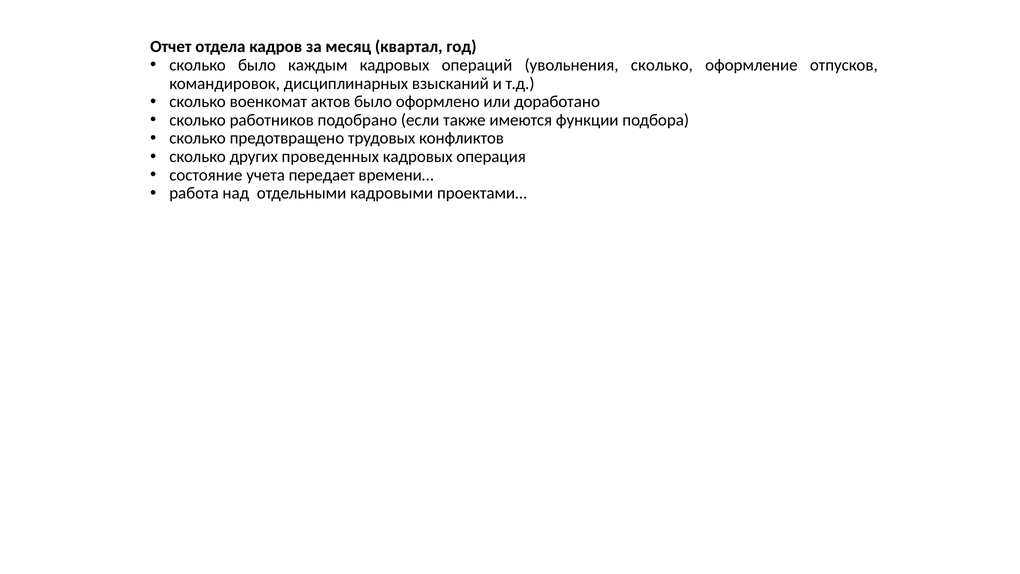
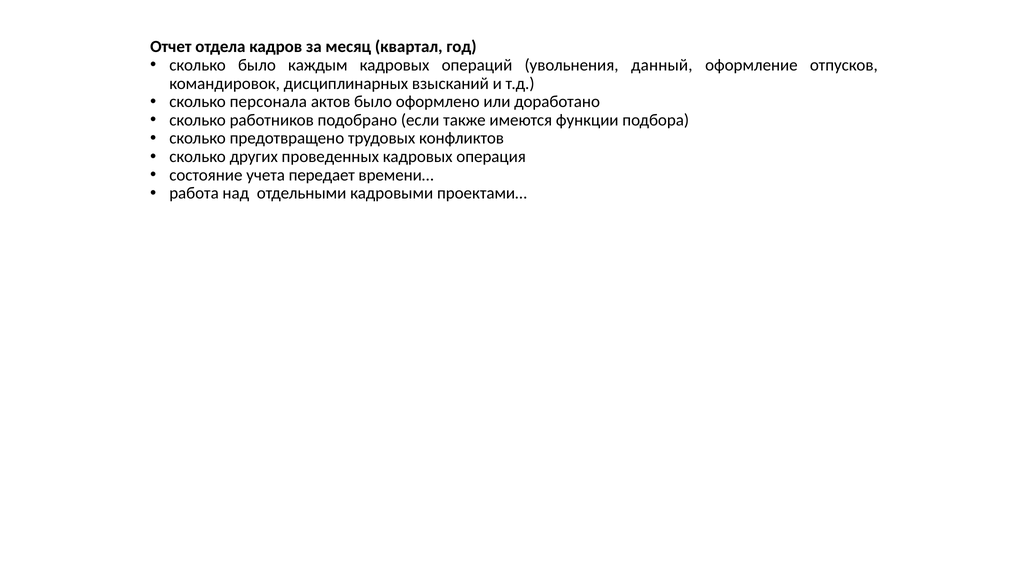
увольнения сколько: сколько -> данный
военкомат: военкомат -> персонала
